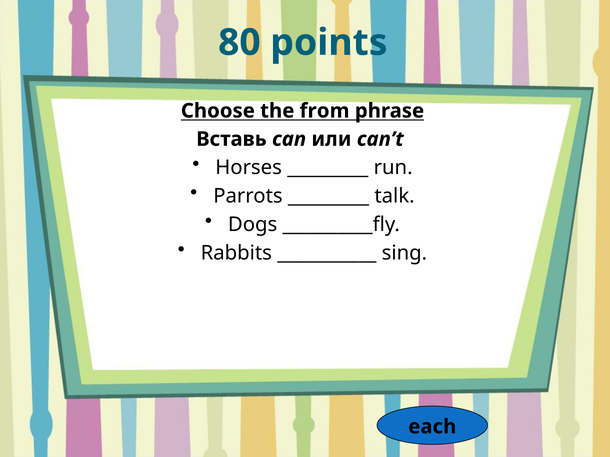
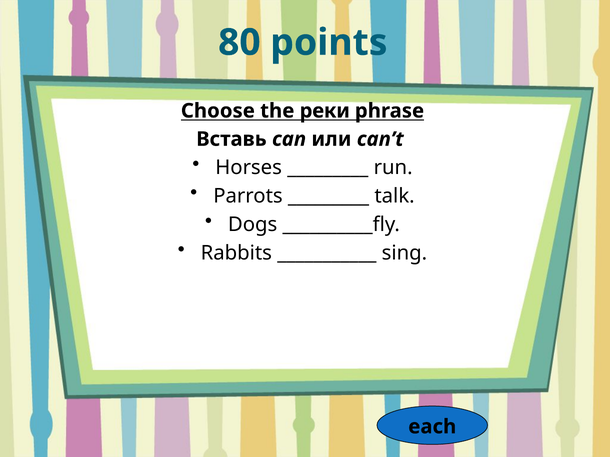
from: from -> реки
